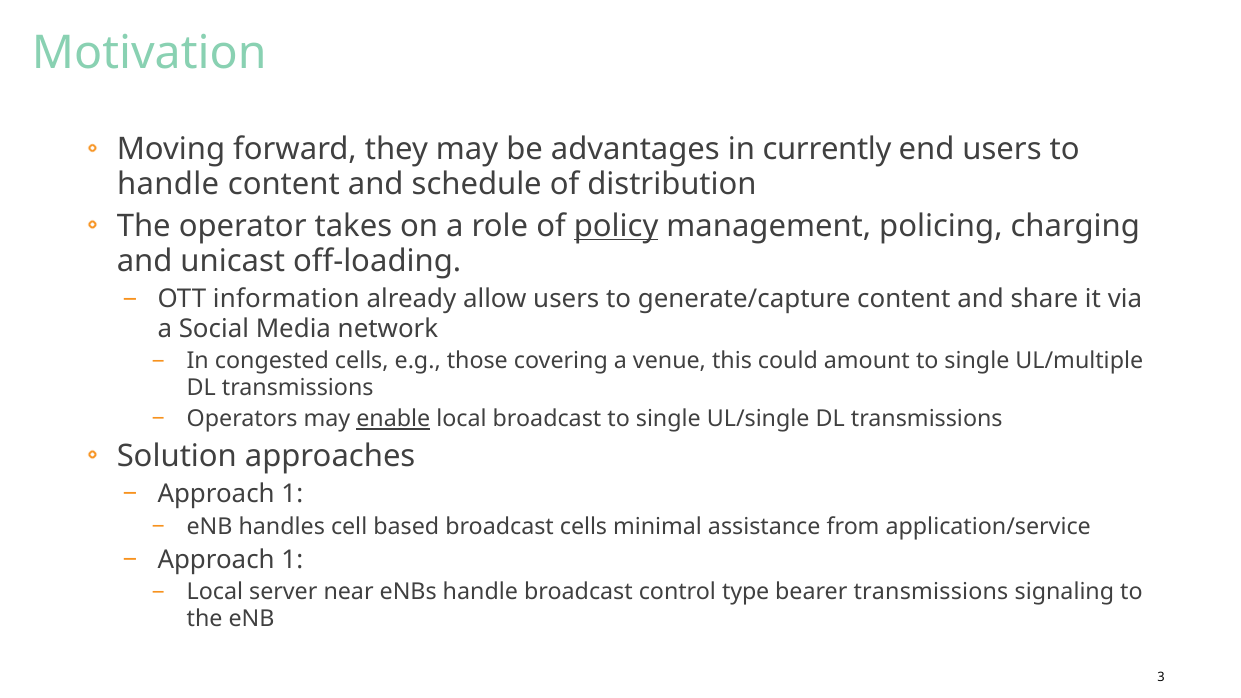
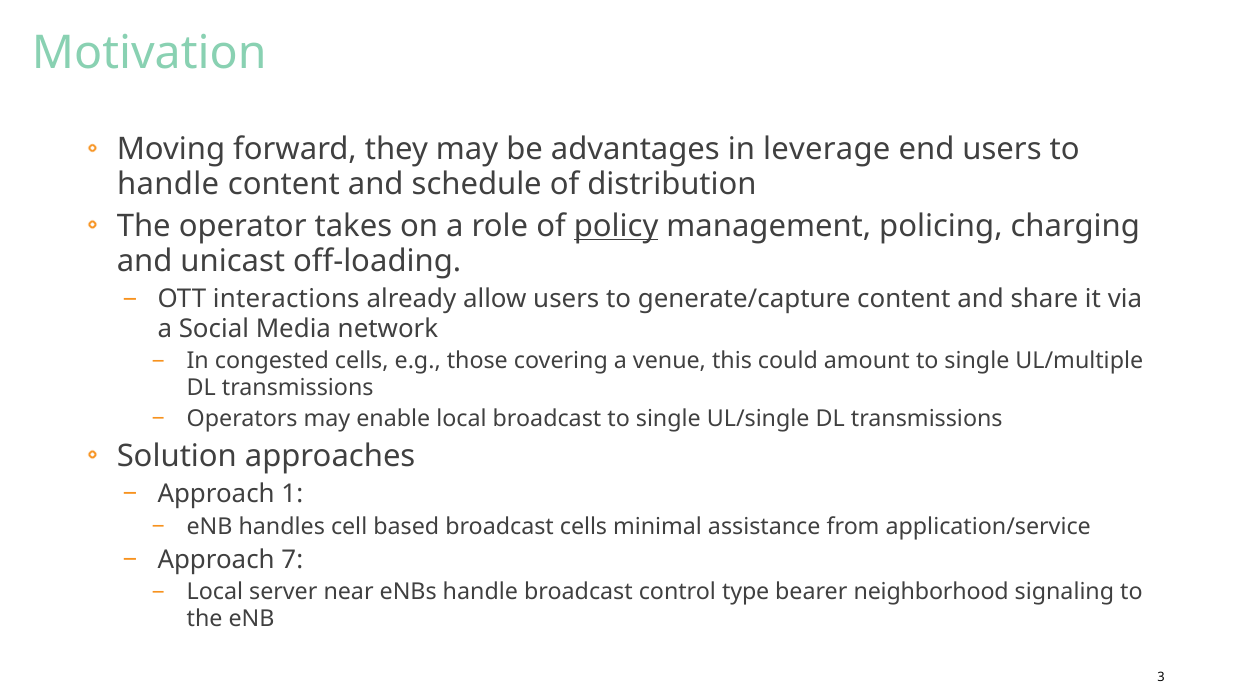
currently: currently -> leverage
information: information -> interactions
enable underline: present -> none
1 at (292, 560): 1 -> 7
bearer transmissions: transmissions -> neighborhood
